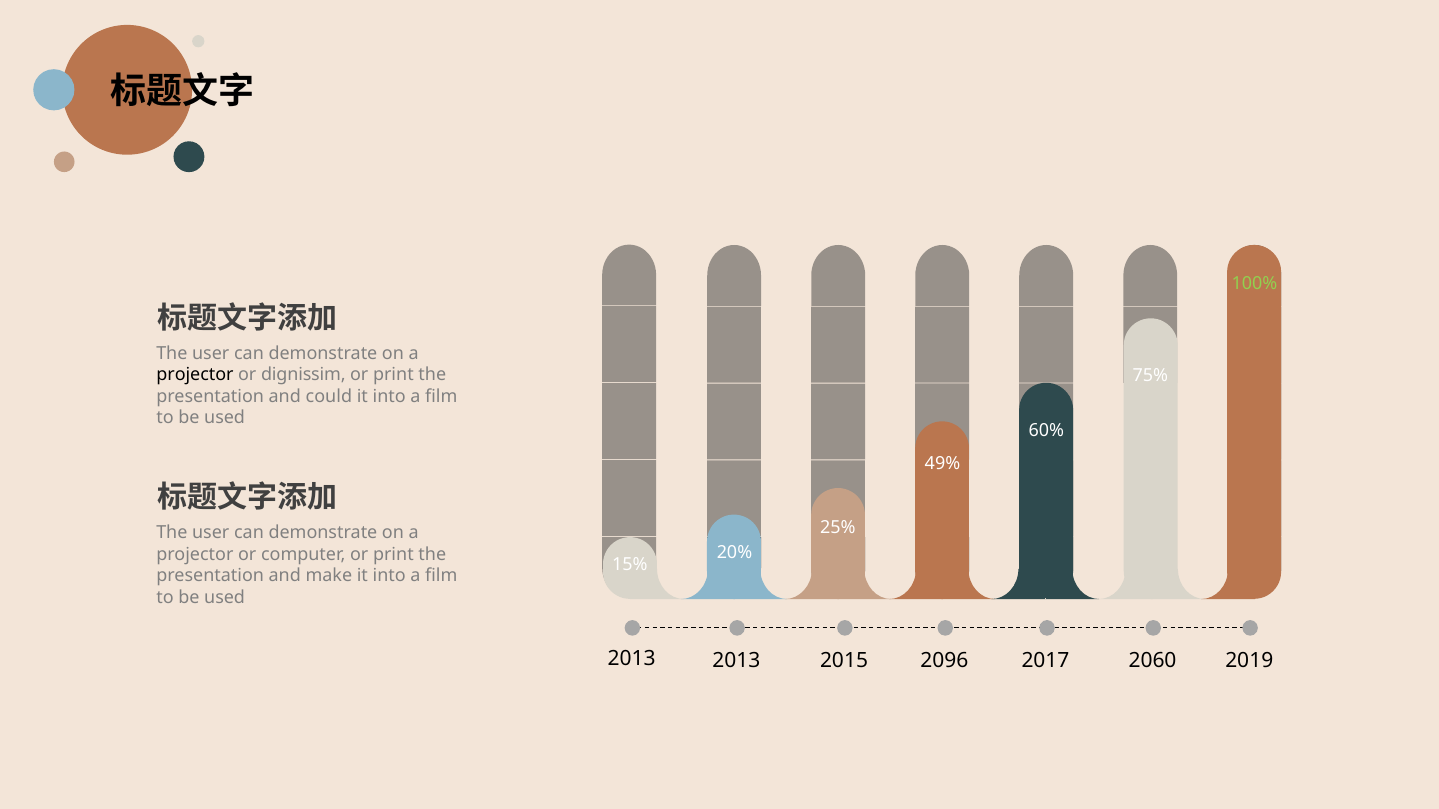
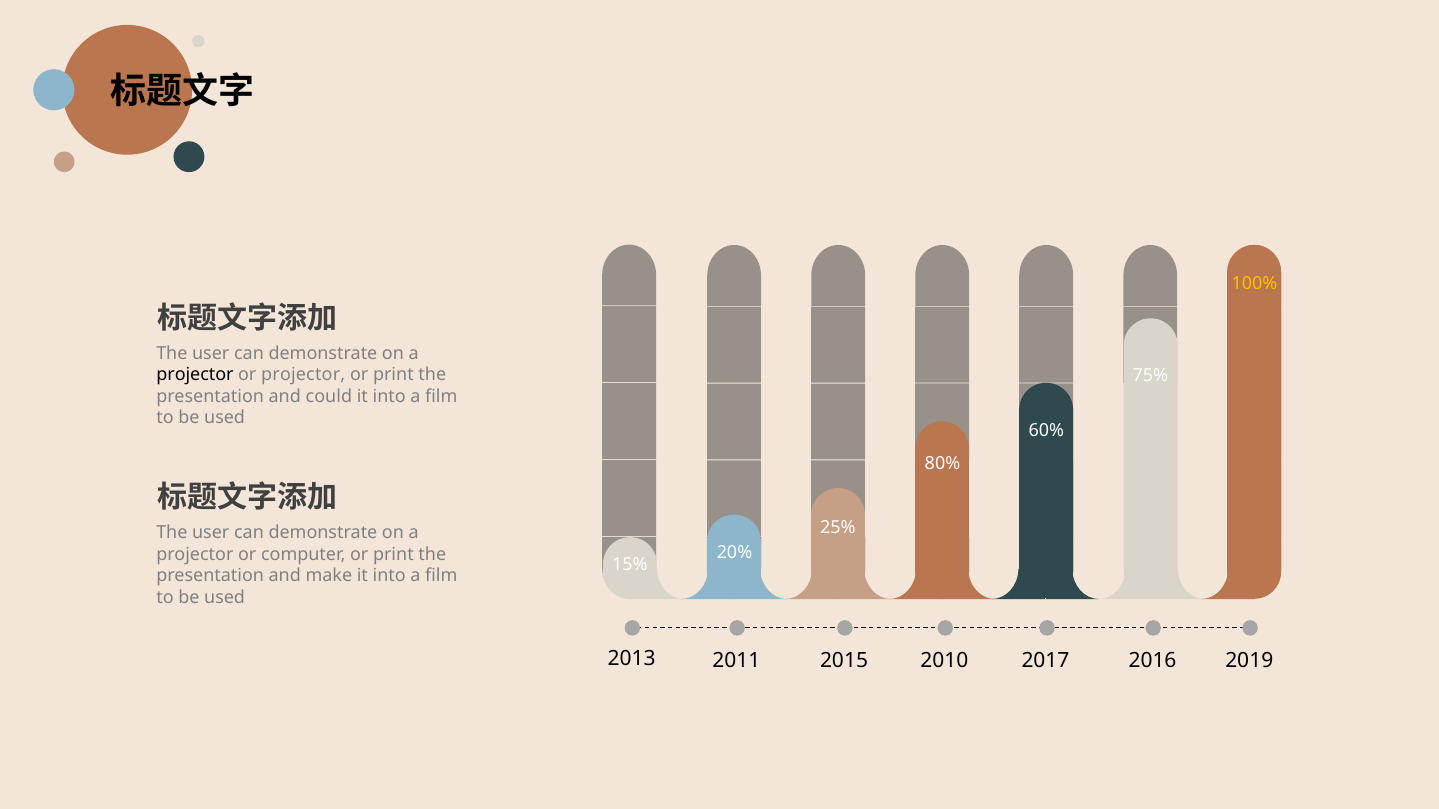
100% colour: light green -> yellow
or dignissim: dignissim -> projector
49%: 49% -> 80%
2013 2013: 2013 -> 2011
2096: 2096 -> 2010
2060: 2060 -> 2016
